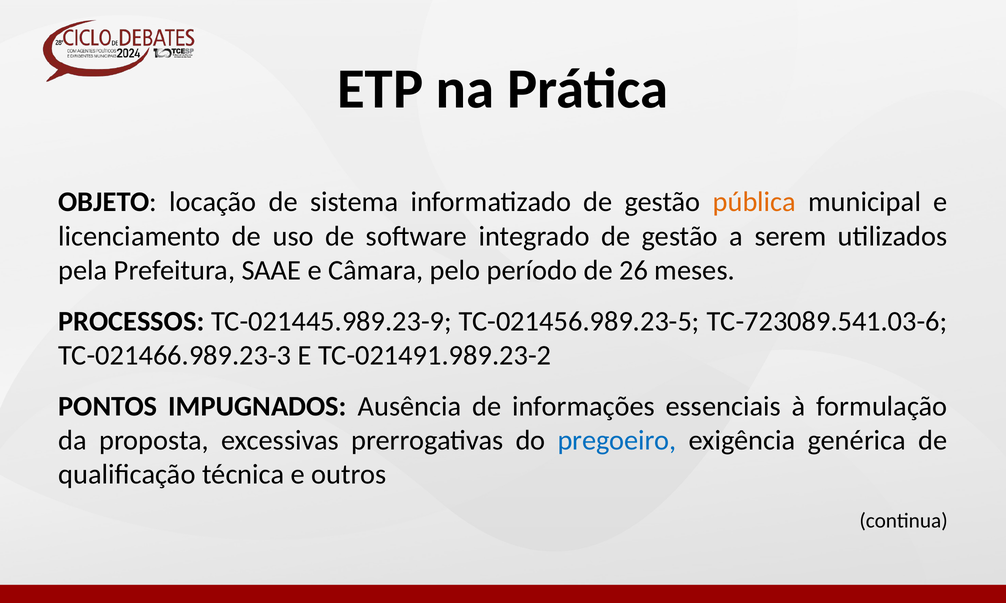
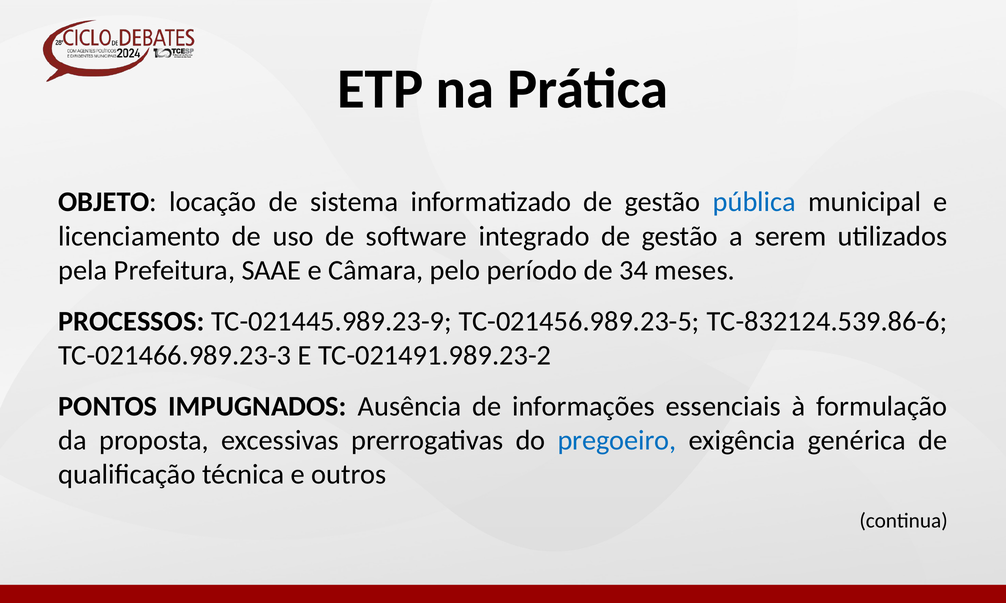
pública colour: orange -> blue
26: 26 -> 34
TC-723089.541.03-6: TC-723089.541.03-6 -> TC-832124.539.86-6
